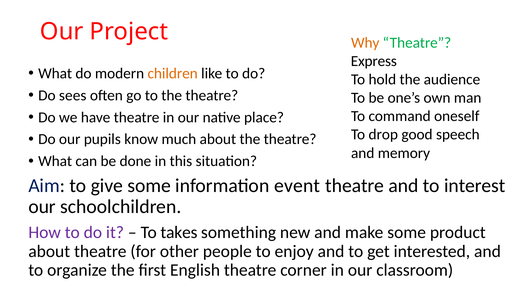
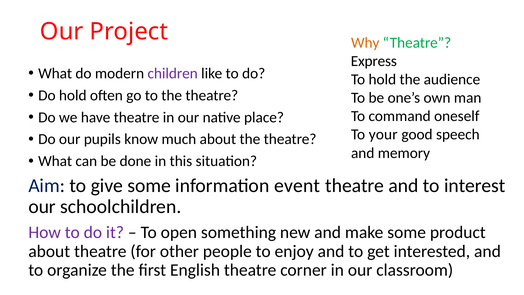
children colour: orange -> purple
Do sees: sees -> hold
drop: drop -> your
takes: takes -> open
